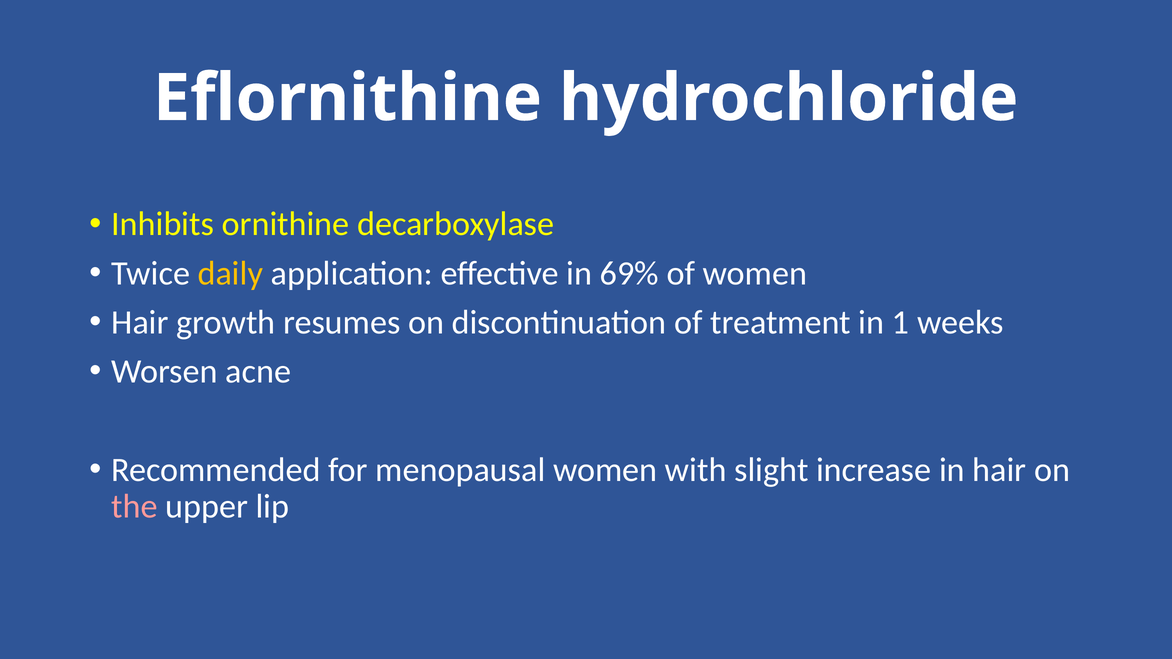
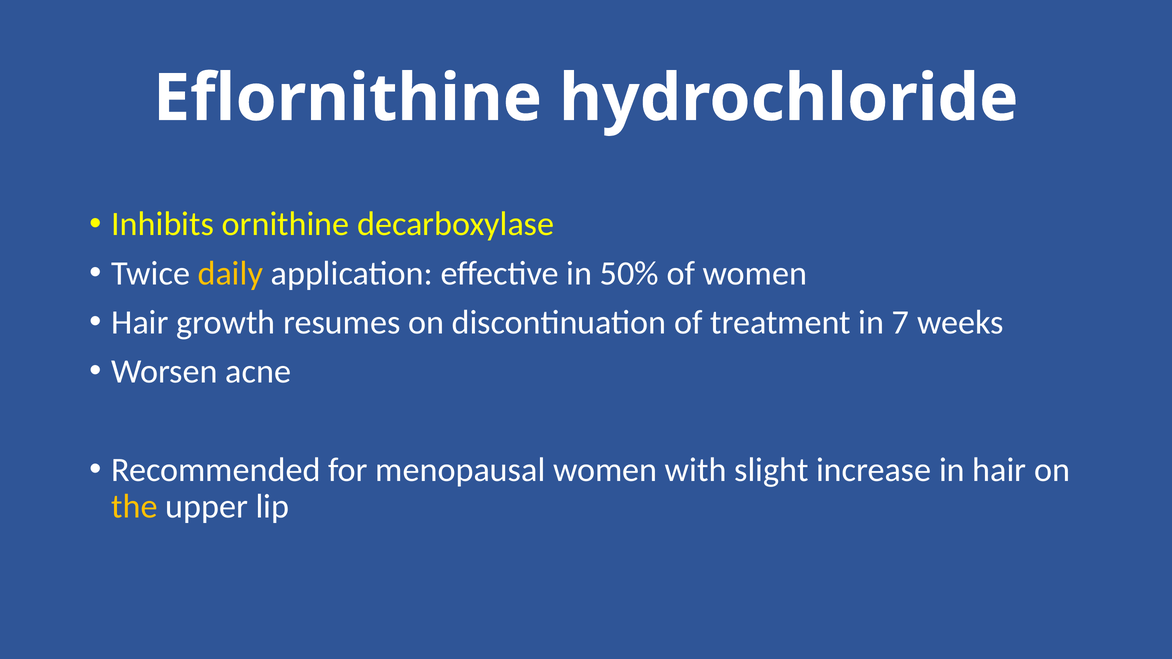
69%: 69% -> 50%
1: 1 -> 7
the colour: pink -> yellow
